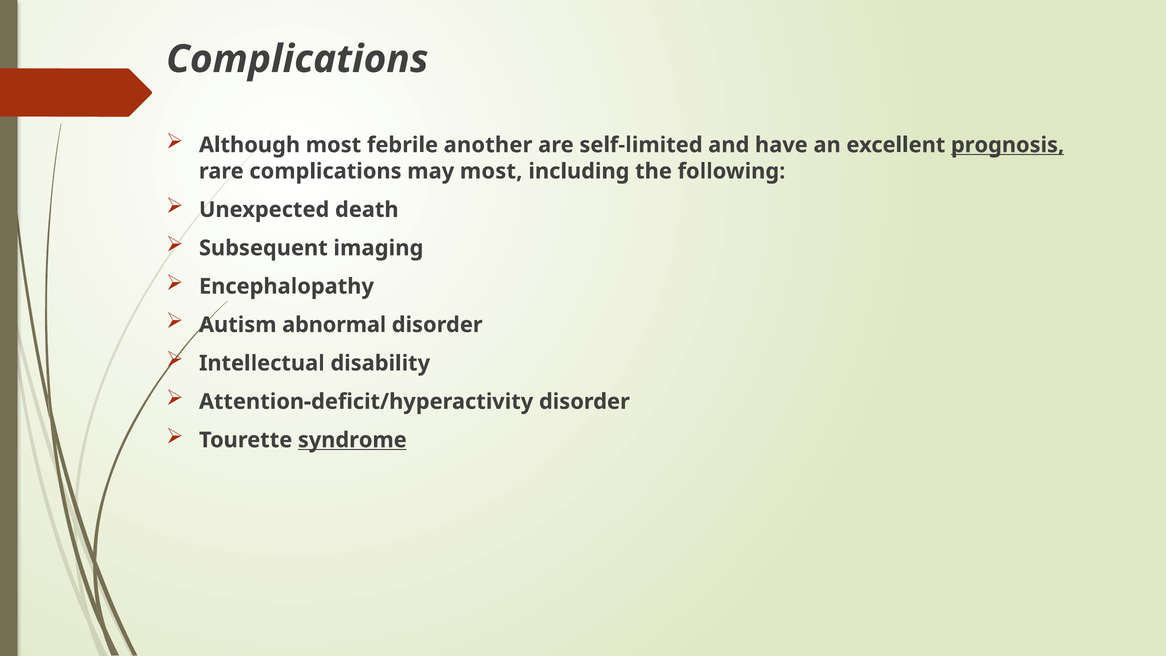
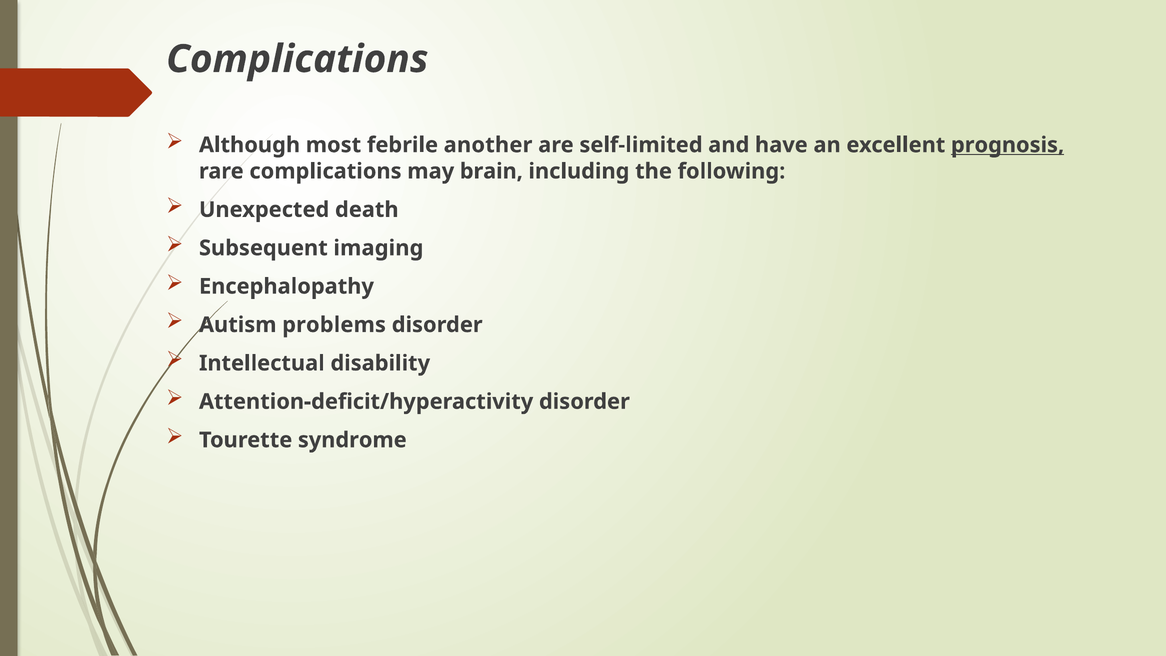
may most: most -> brain
abnormal: abnormal -> problems
syndrome underline: present -> none
